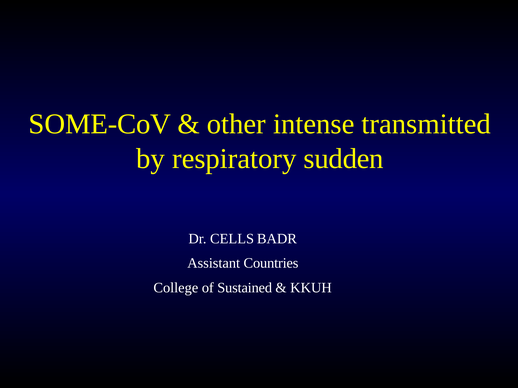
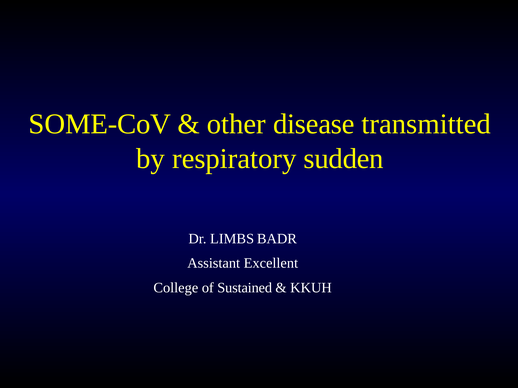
intense: intense -> disease
CELLS: CELLS -> LIMBS
Countries: Countries -> Excellent
